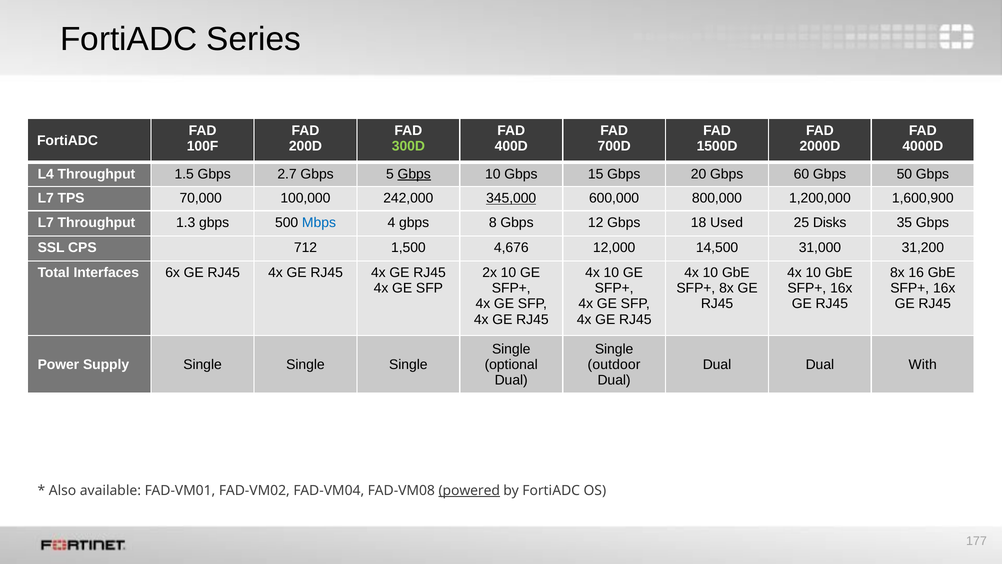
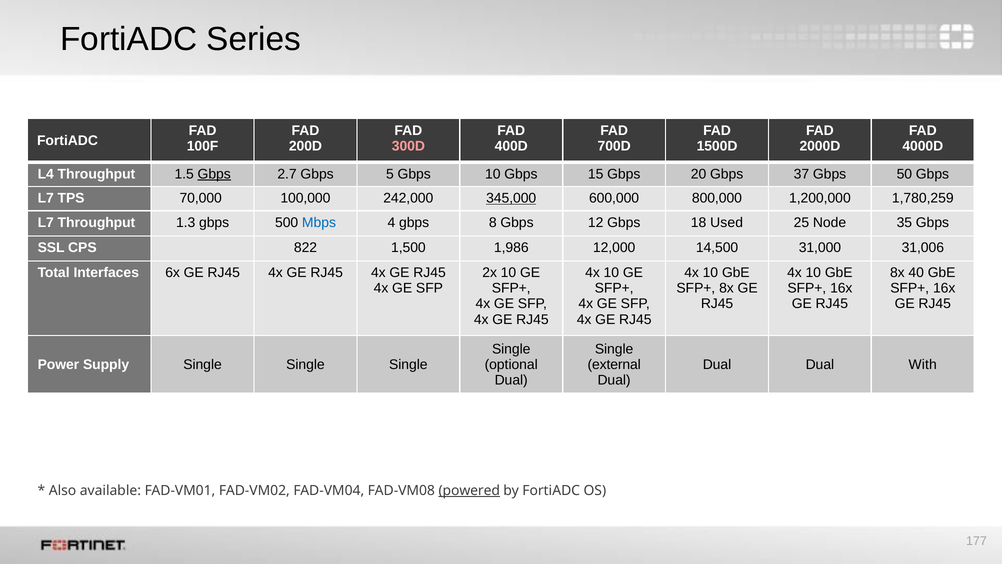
300D colour: light green -> pink
Gbps at (214, 174) underline: none -> present
Gbps at (414, 174) underline: present -> none
60: 60 -> 37
1,600,900: 1,600,900 -> 1,780,259
Disks: Disks -> Node
712: 712 -> 822
4,676: 4,676 -> 1,986
31,200: 31,200 -> 31,006
16: 16 -> 40
outdoor: outdoor -> external
